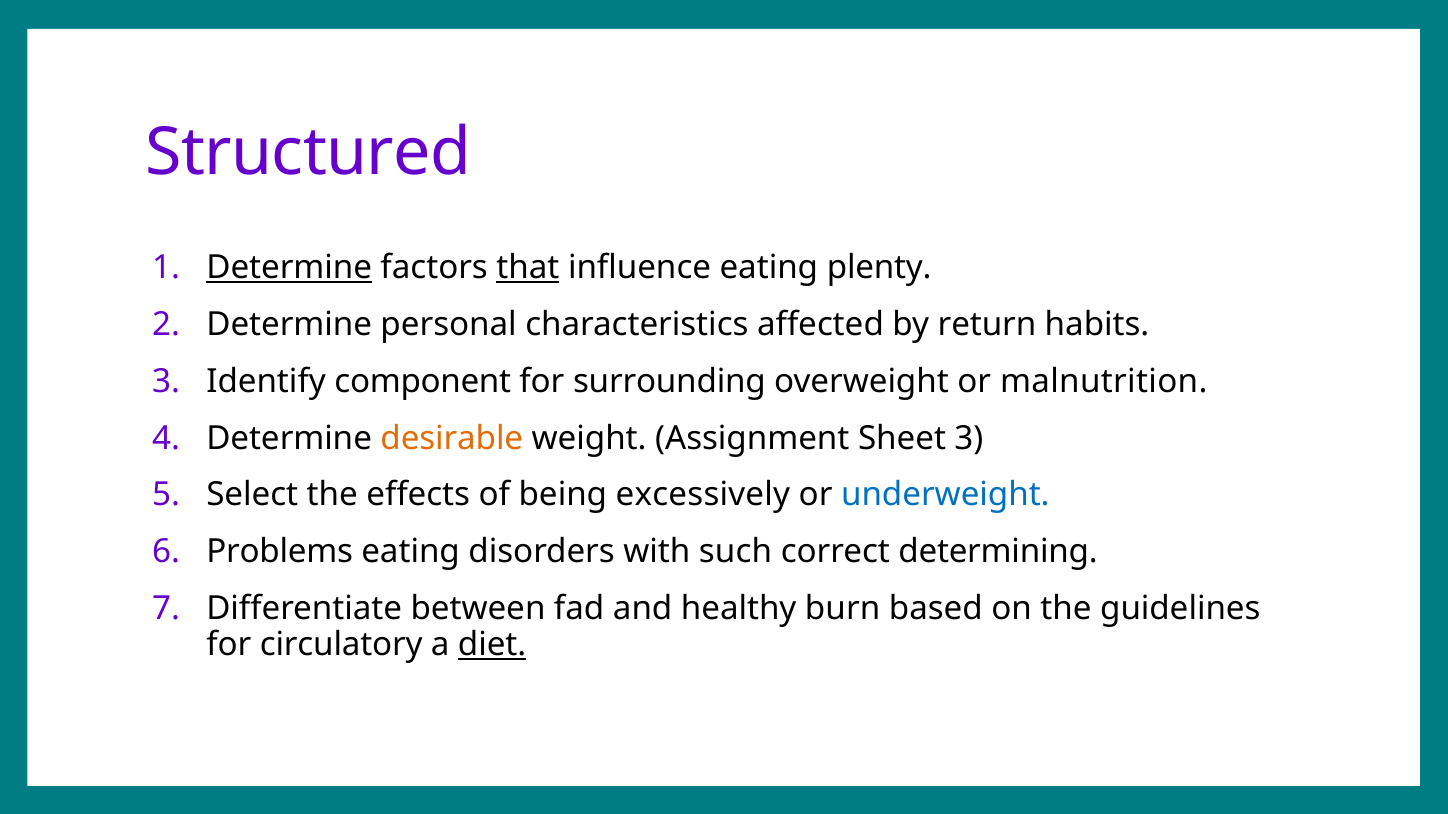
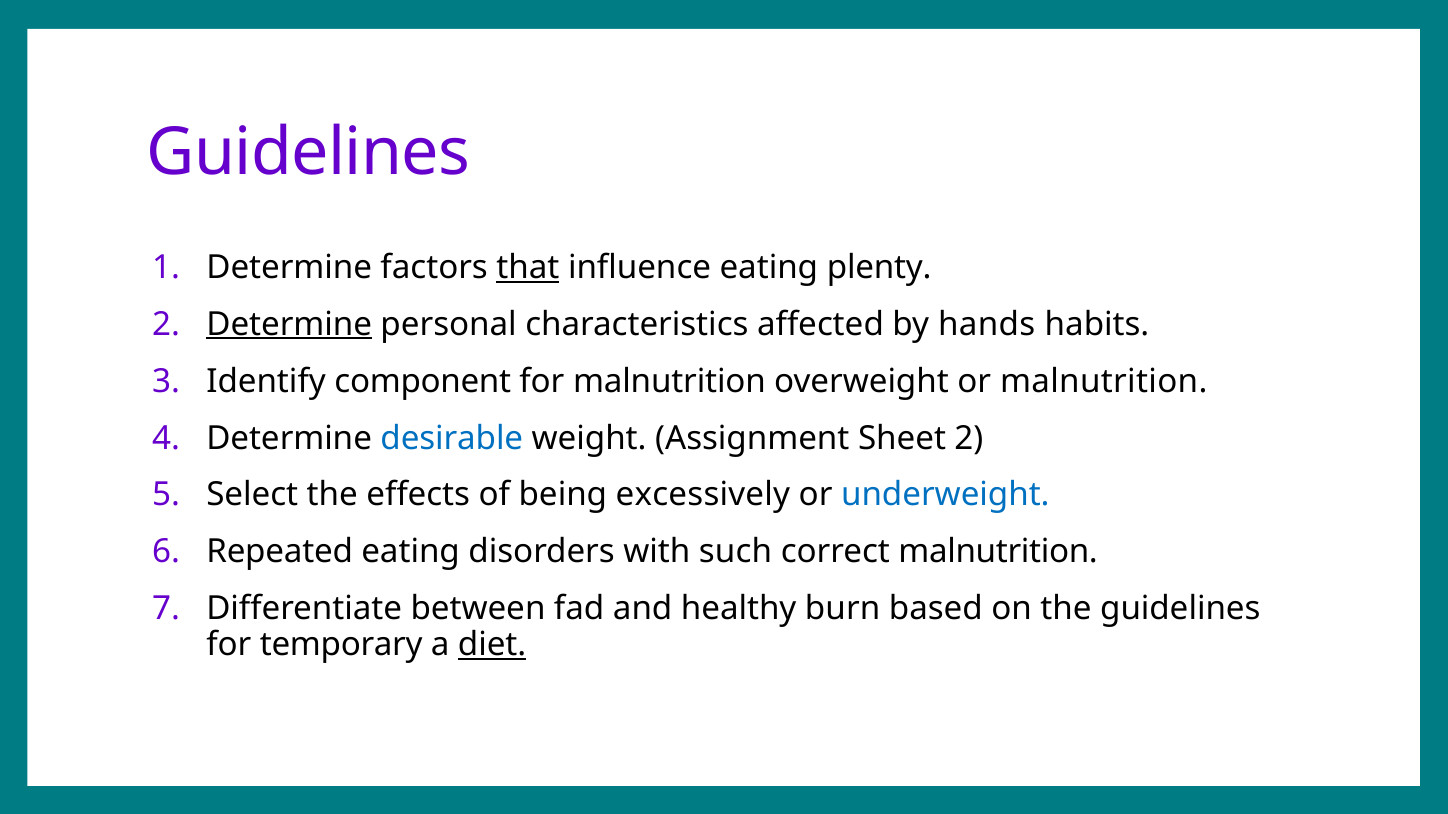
Structured at (308, 153): Structured -> Guidelines
Determine at (289, 267) underline: present -> none
Determine at (289, 324) underline: none -> present
return: return -> hands
for surrounding: surrounding -> malnutrition
desirable colour: orange -> blue
Sheet 3: 3 -> 2
Problems: Problems -> Repeated
correct determining: determining -> malnutrition
circulatory: circulatory -> temporary
